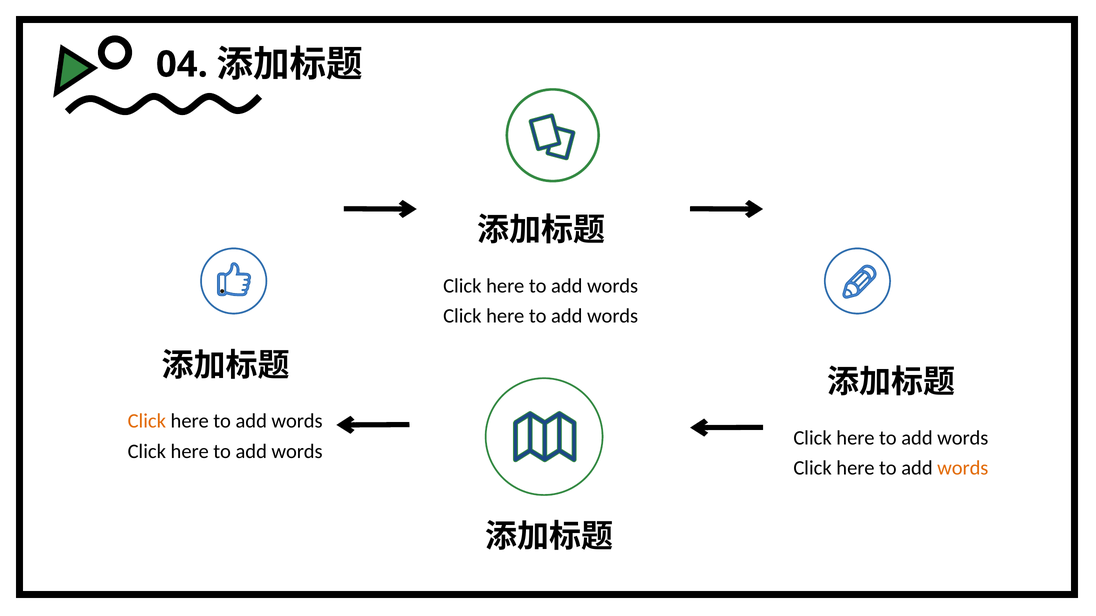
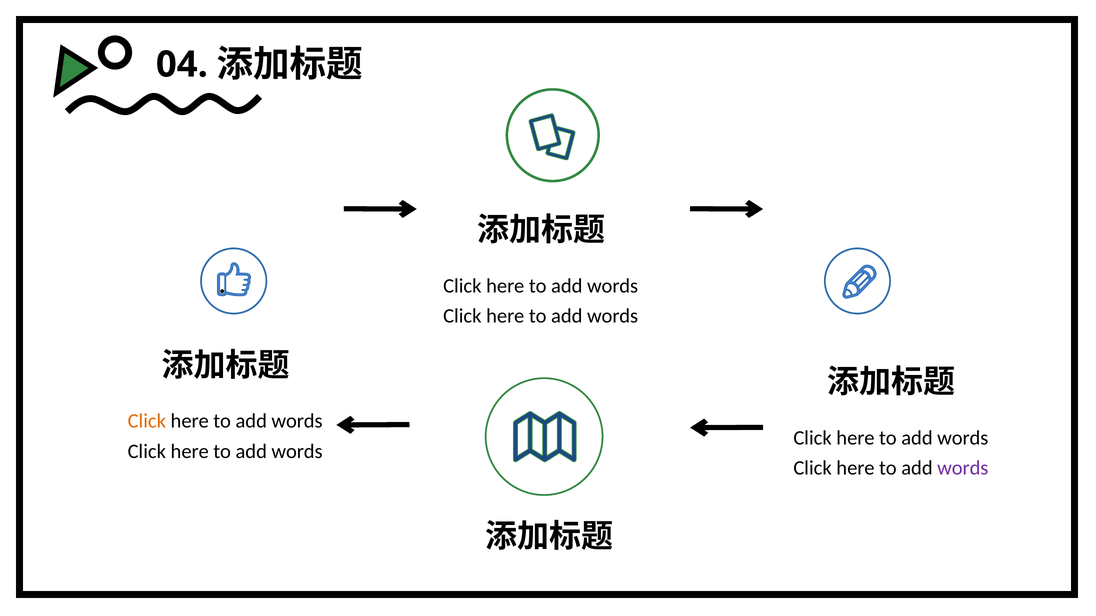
words at (963, 468) colour: orange -> purple
